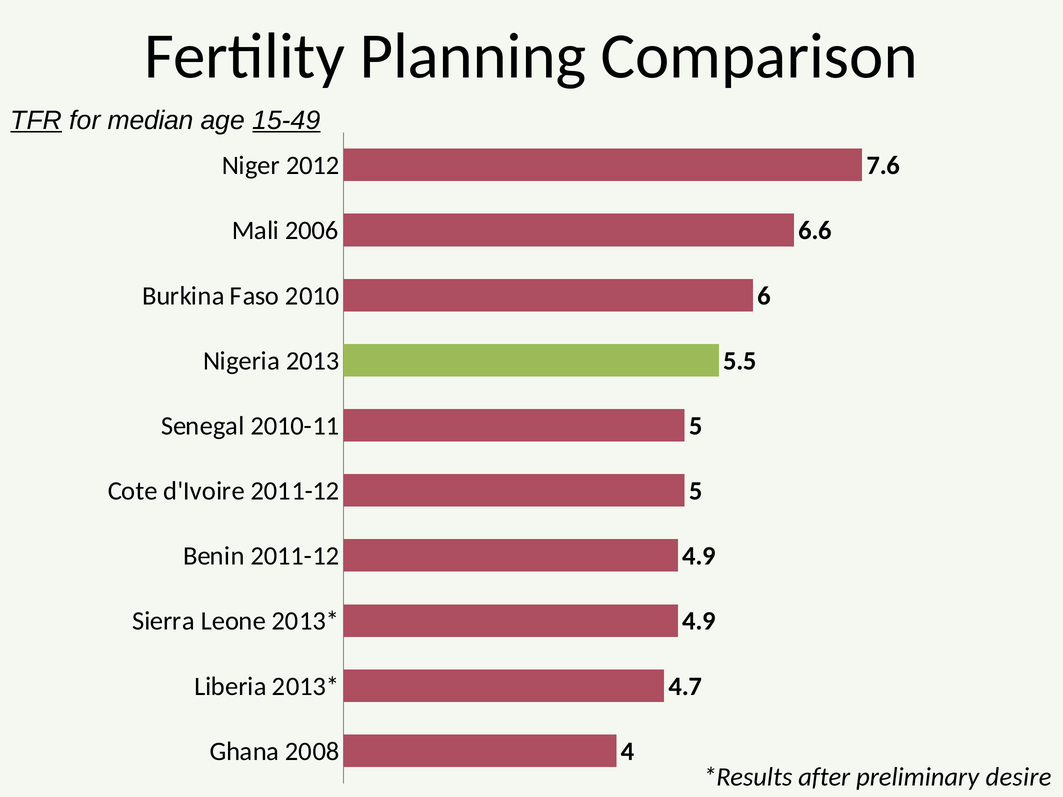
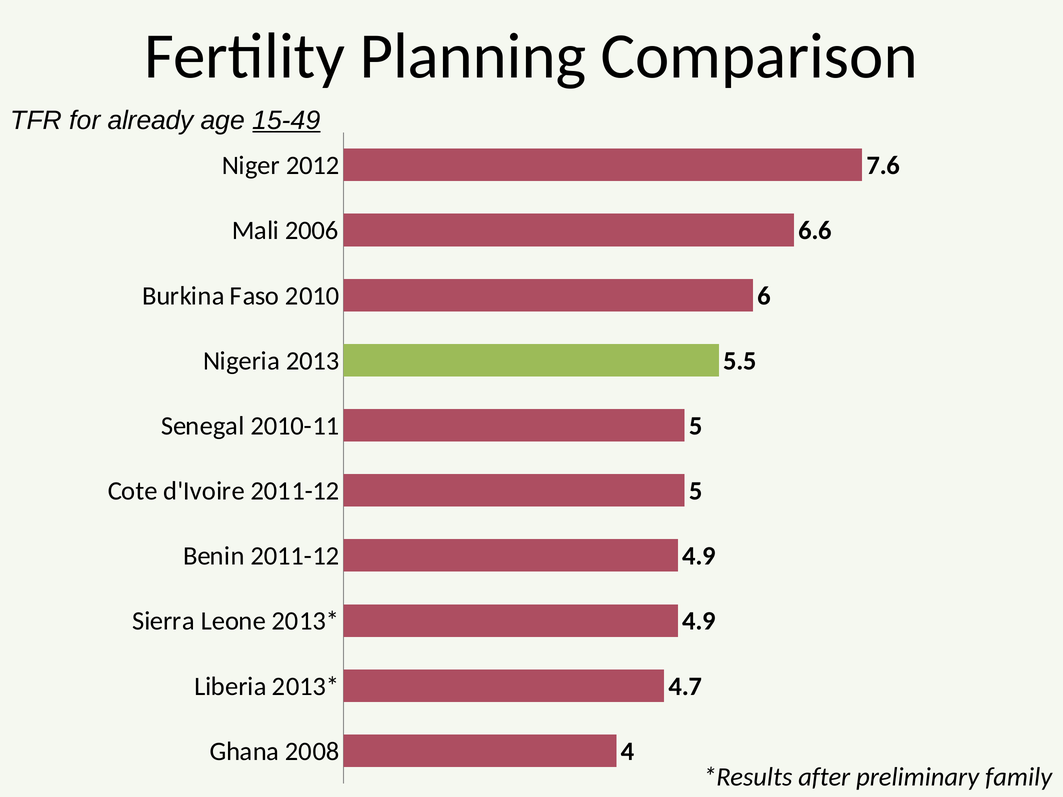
TFR underline: present -> none
median: median -> already
desire: desire -> family
